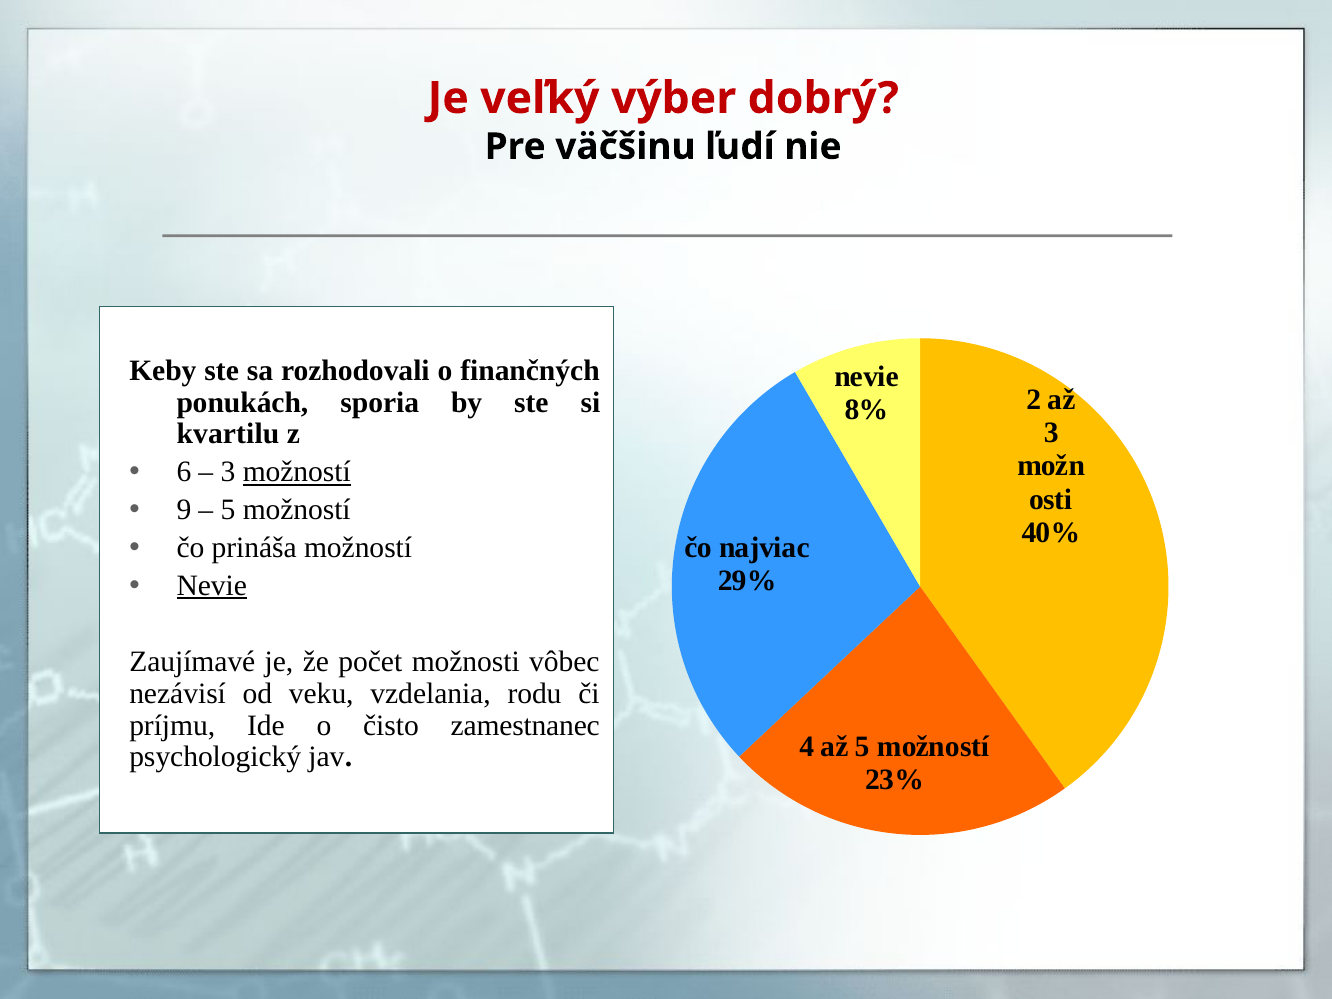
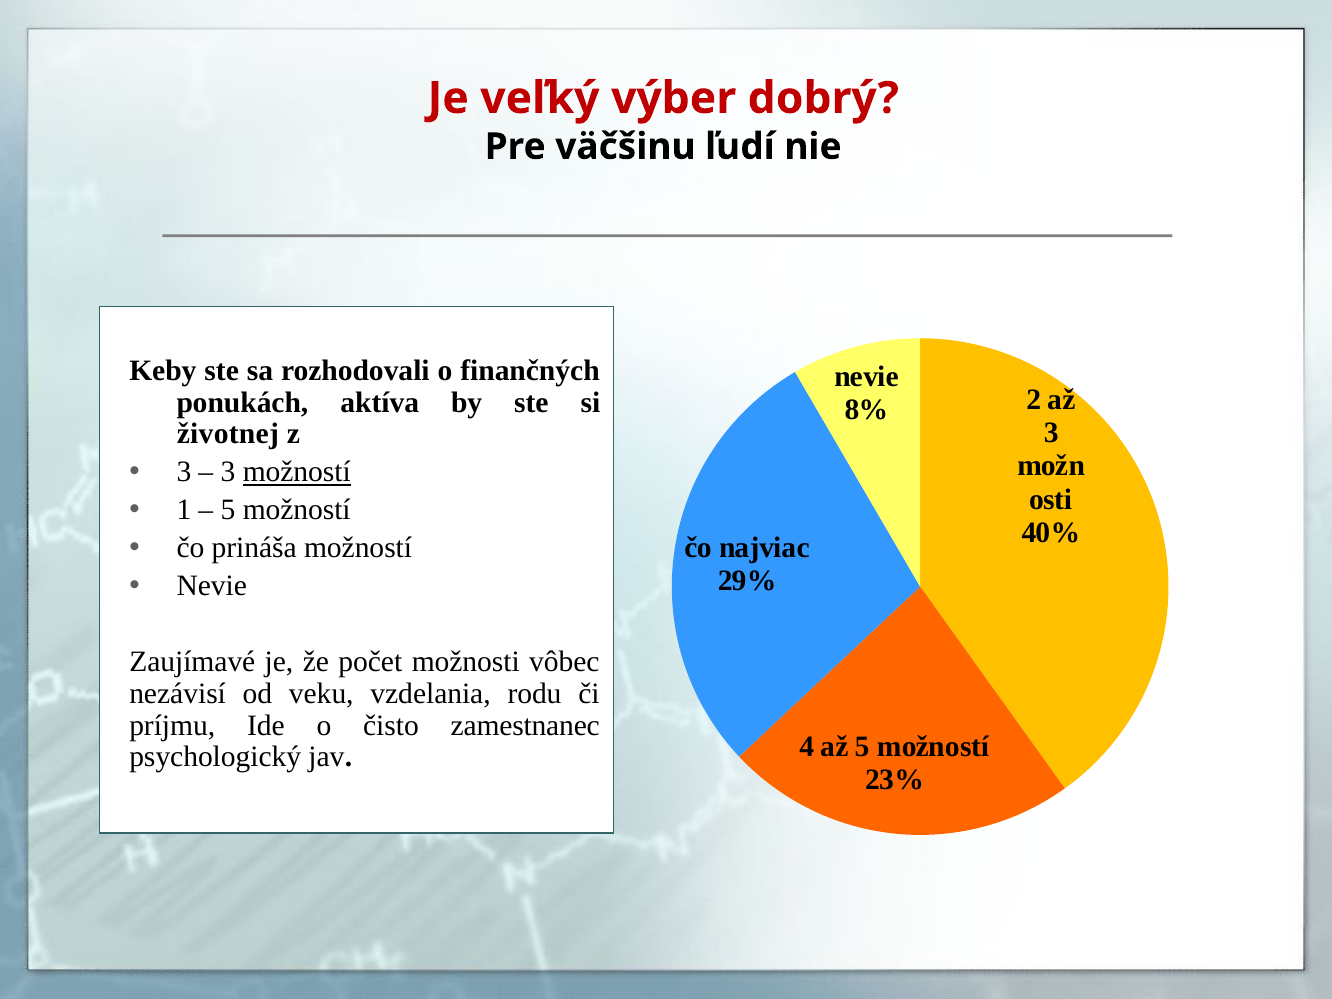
sporia: sporia -> aktíva
kvartilu: kvartilu -> životnej
6 at (184, 472): 6 -> 3
9: 9 -> 1
Nevie at (212, 586) underline: present -> none
